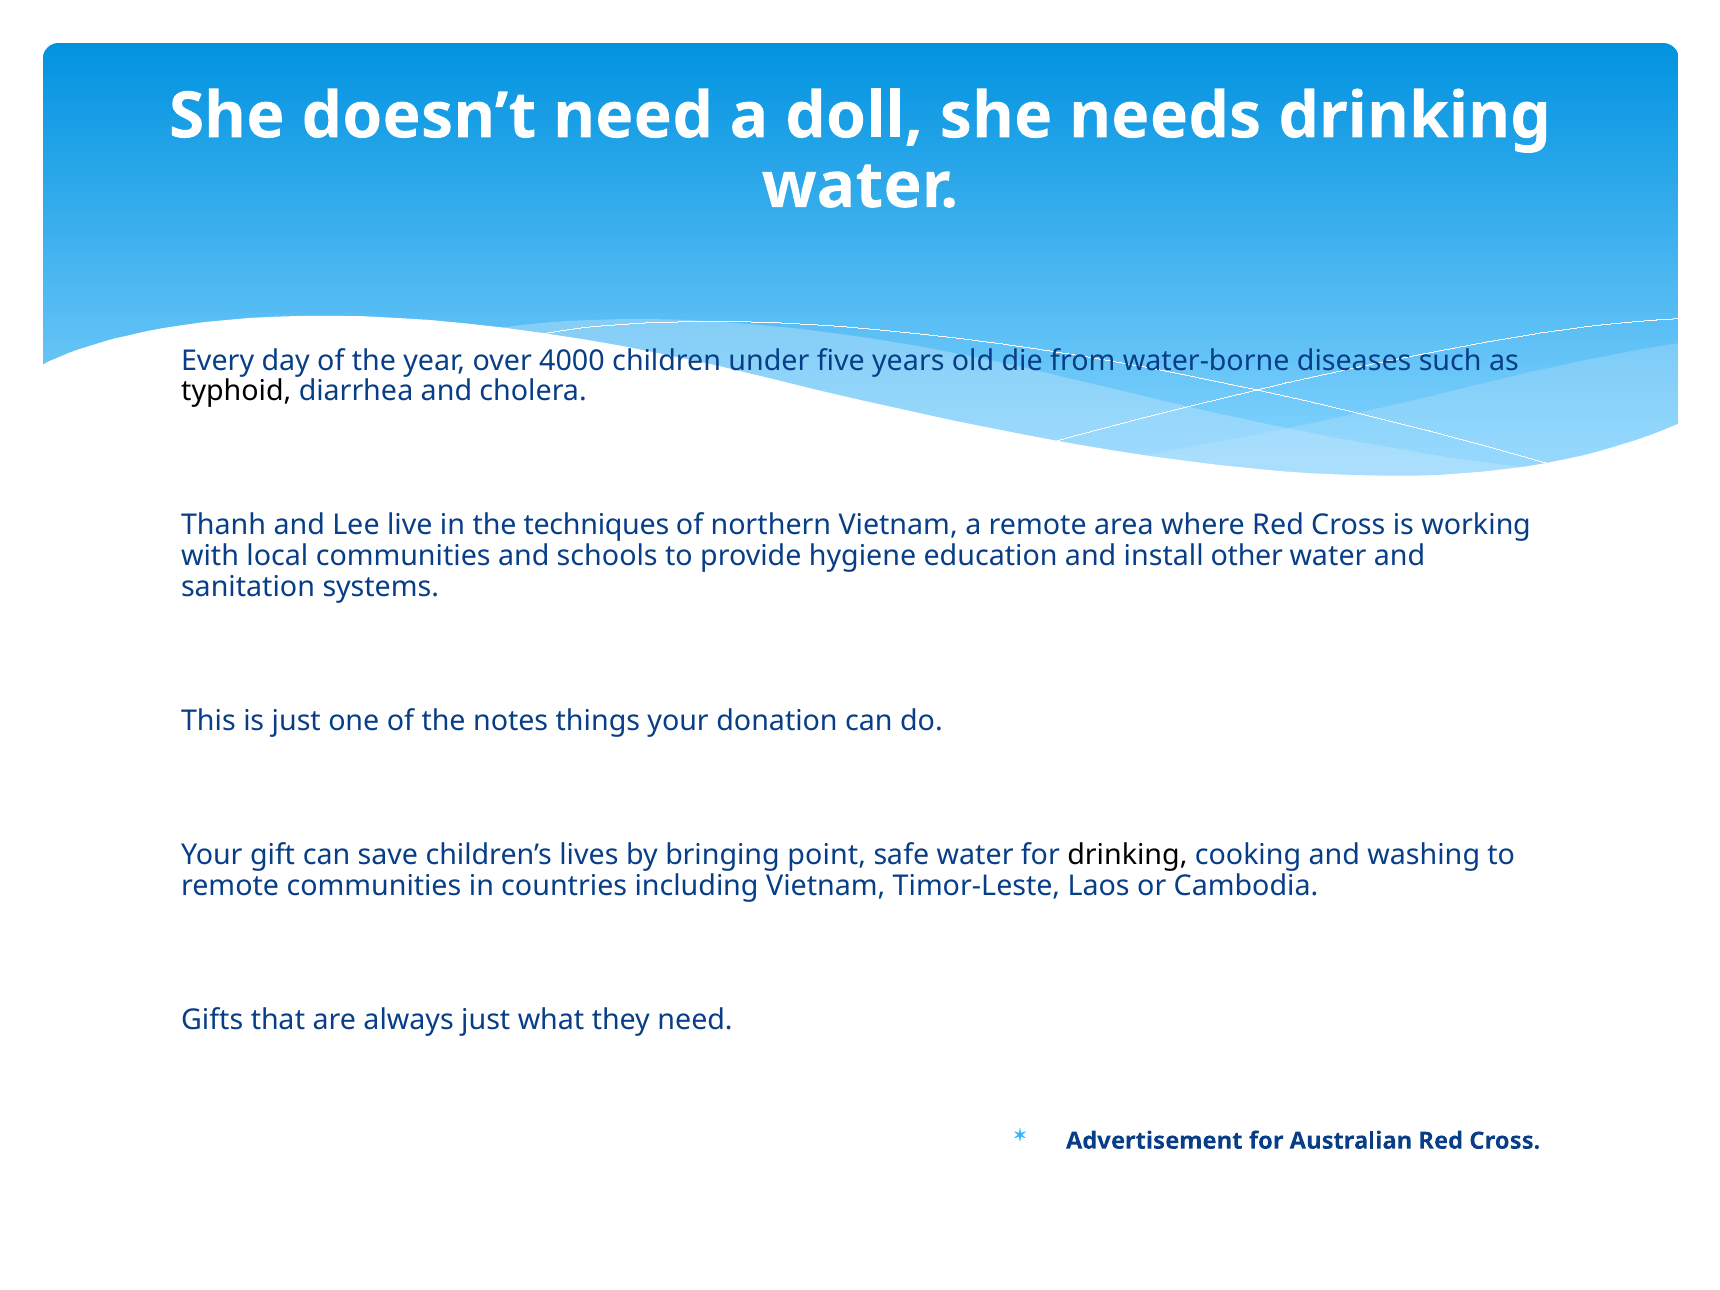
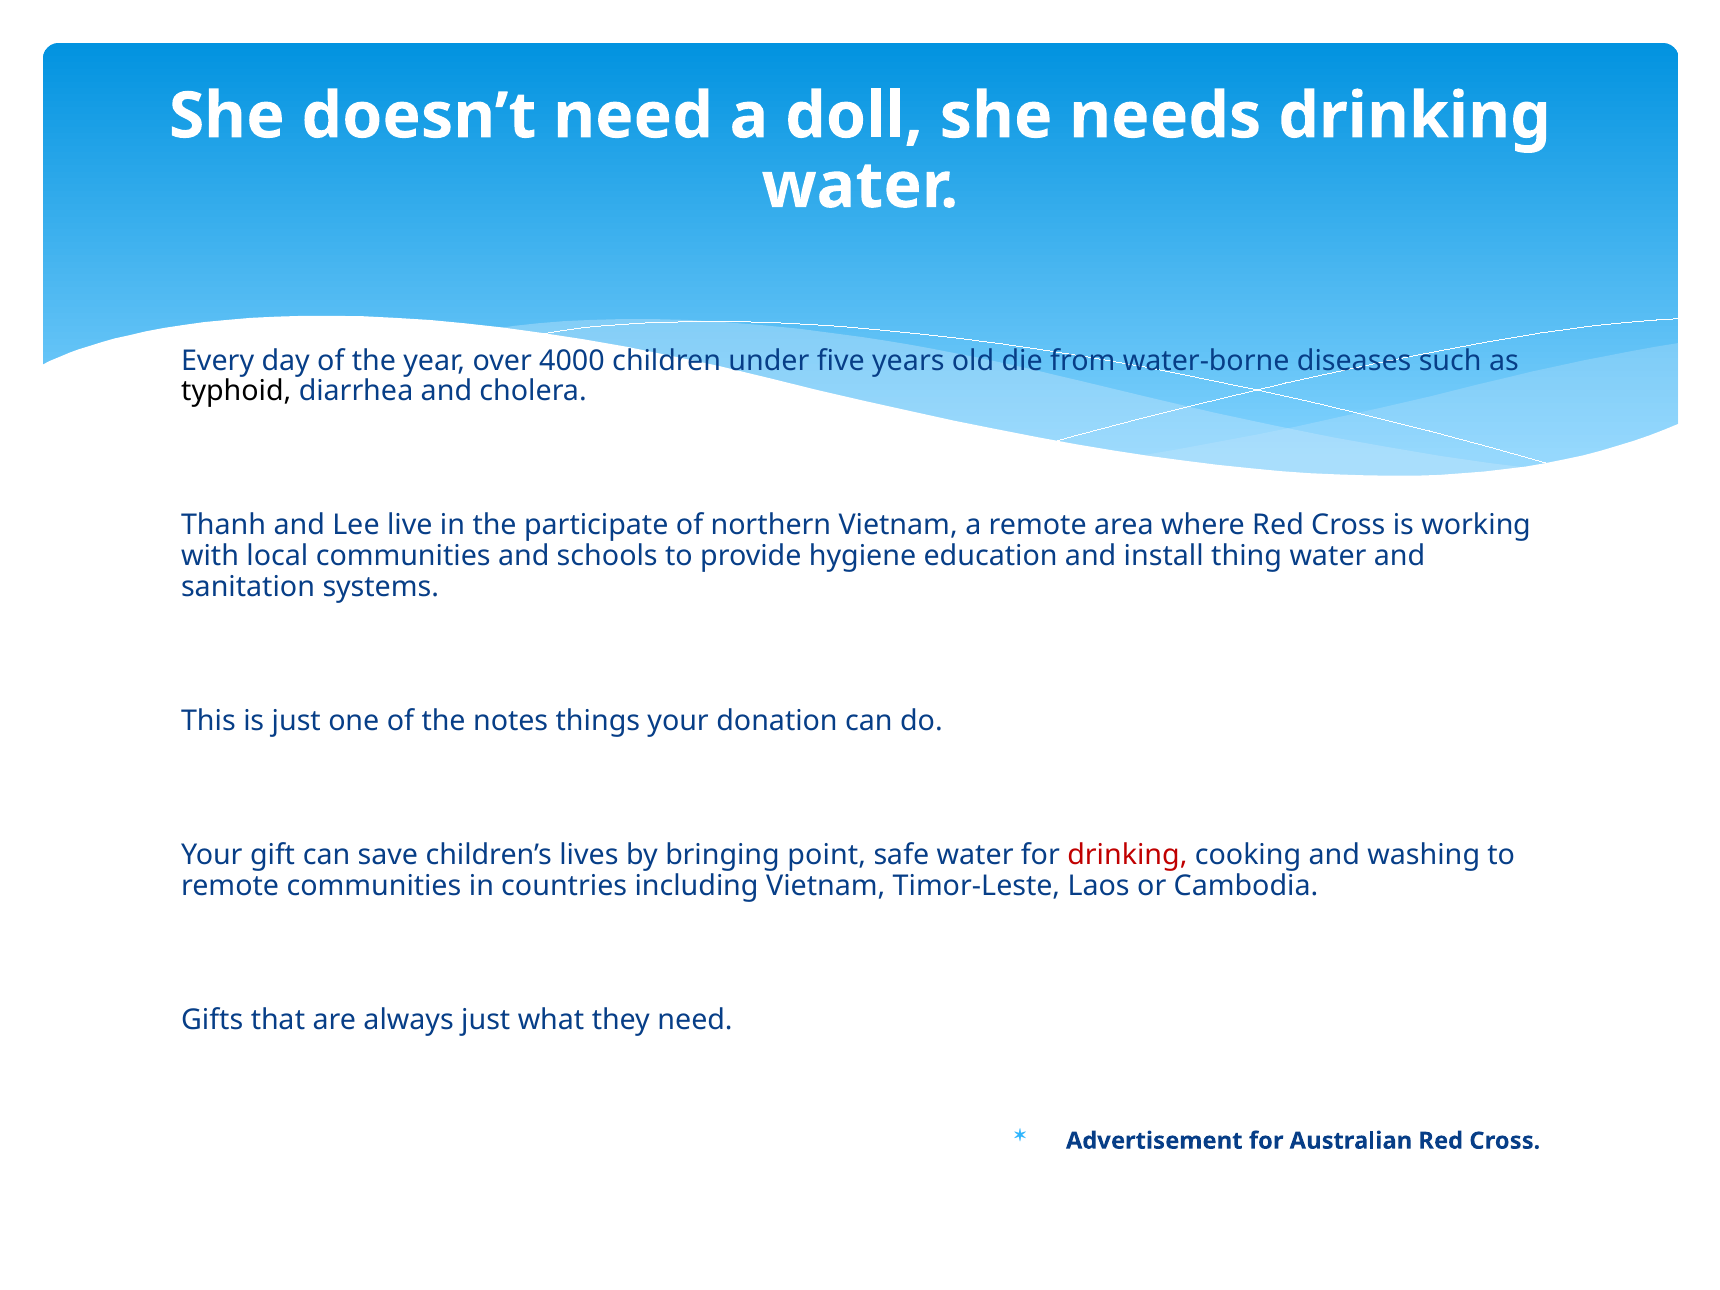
techniques: techniques -> participate
other: other -> thing
drinking at (1127, 855) colour: black -> red
